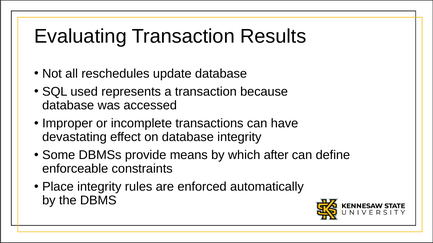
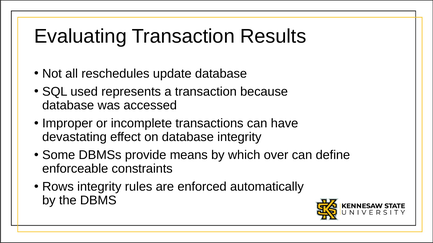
after: after -> over
Place: Place -> Rows
